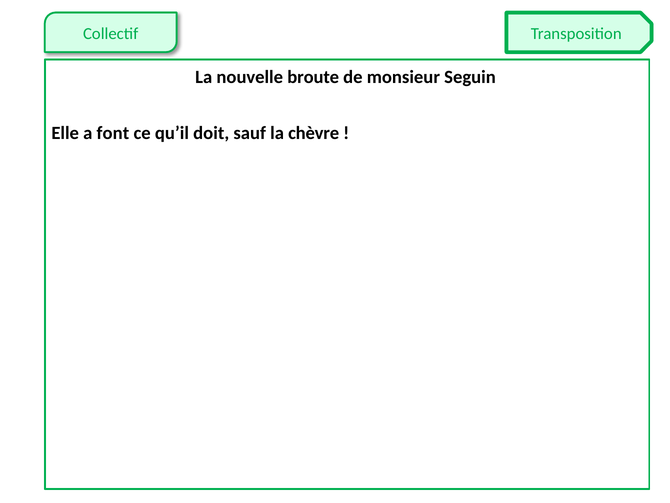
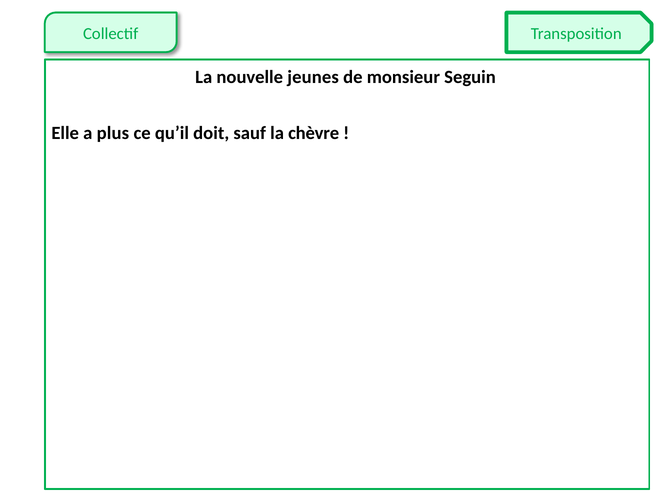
broute: broute -> jeunes
font: font -> plus
